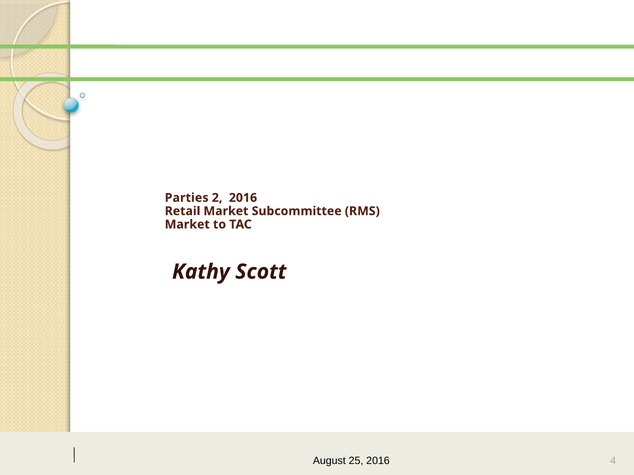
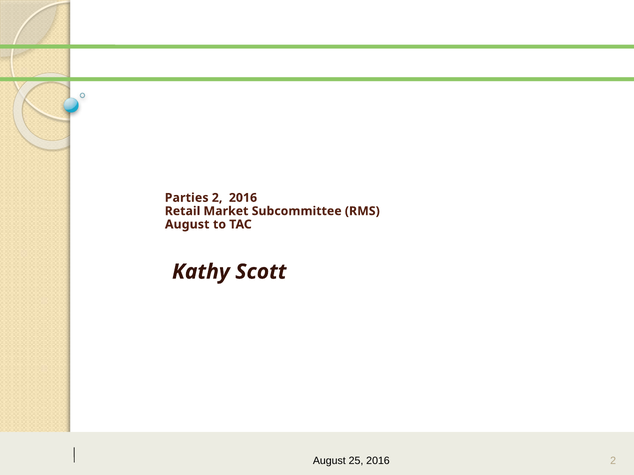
Market at (187, 225): Market -> August
2016 4: 4 -> 2
